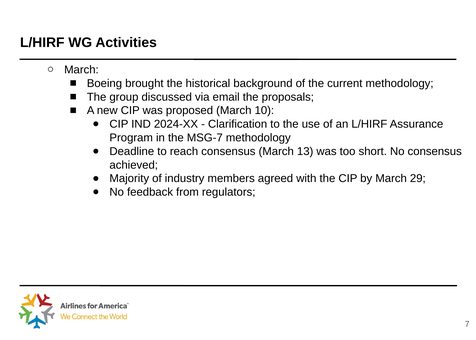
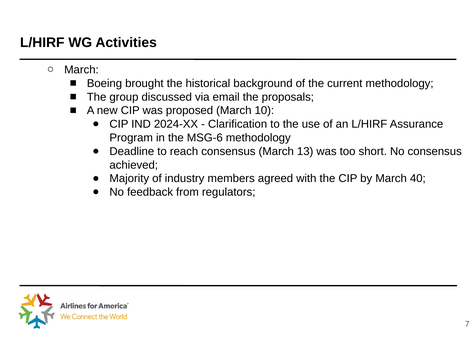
MSG-7: MSG-7 -> MSG-6
29: 29 -> 40
